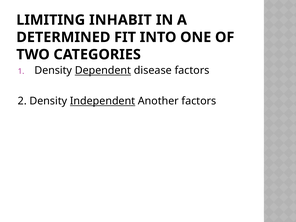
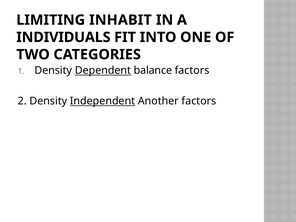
DETERMINED: DETERMINED -> INDIVIDUALS
disease: disease -> balance
